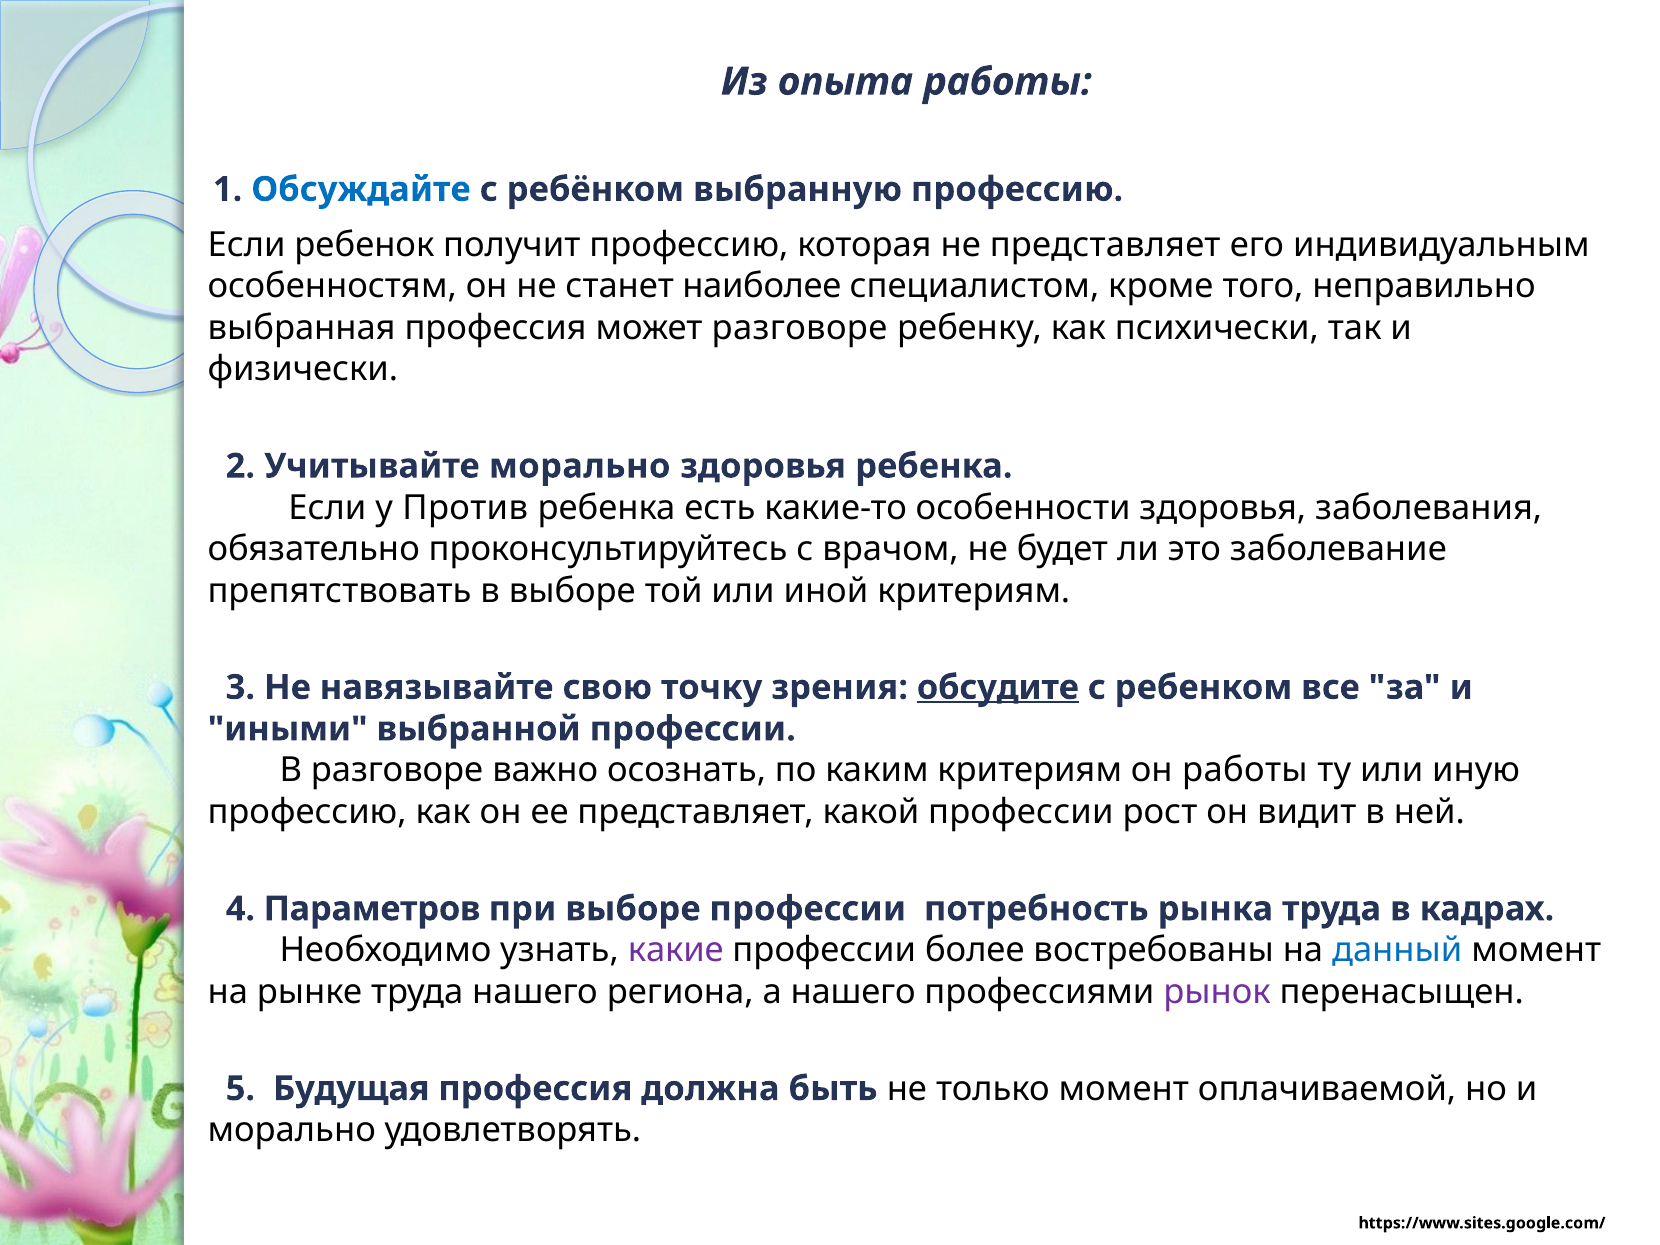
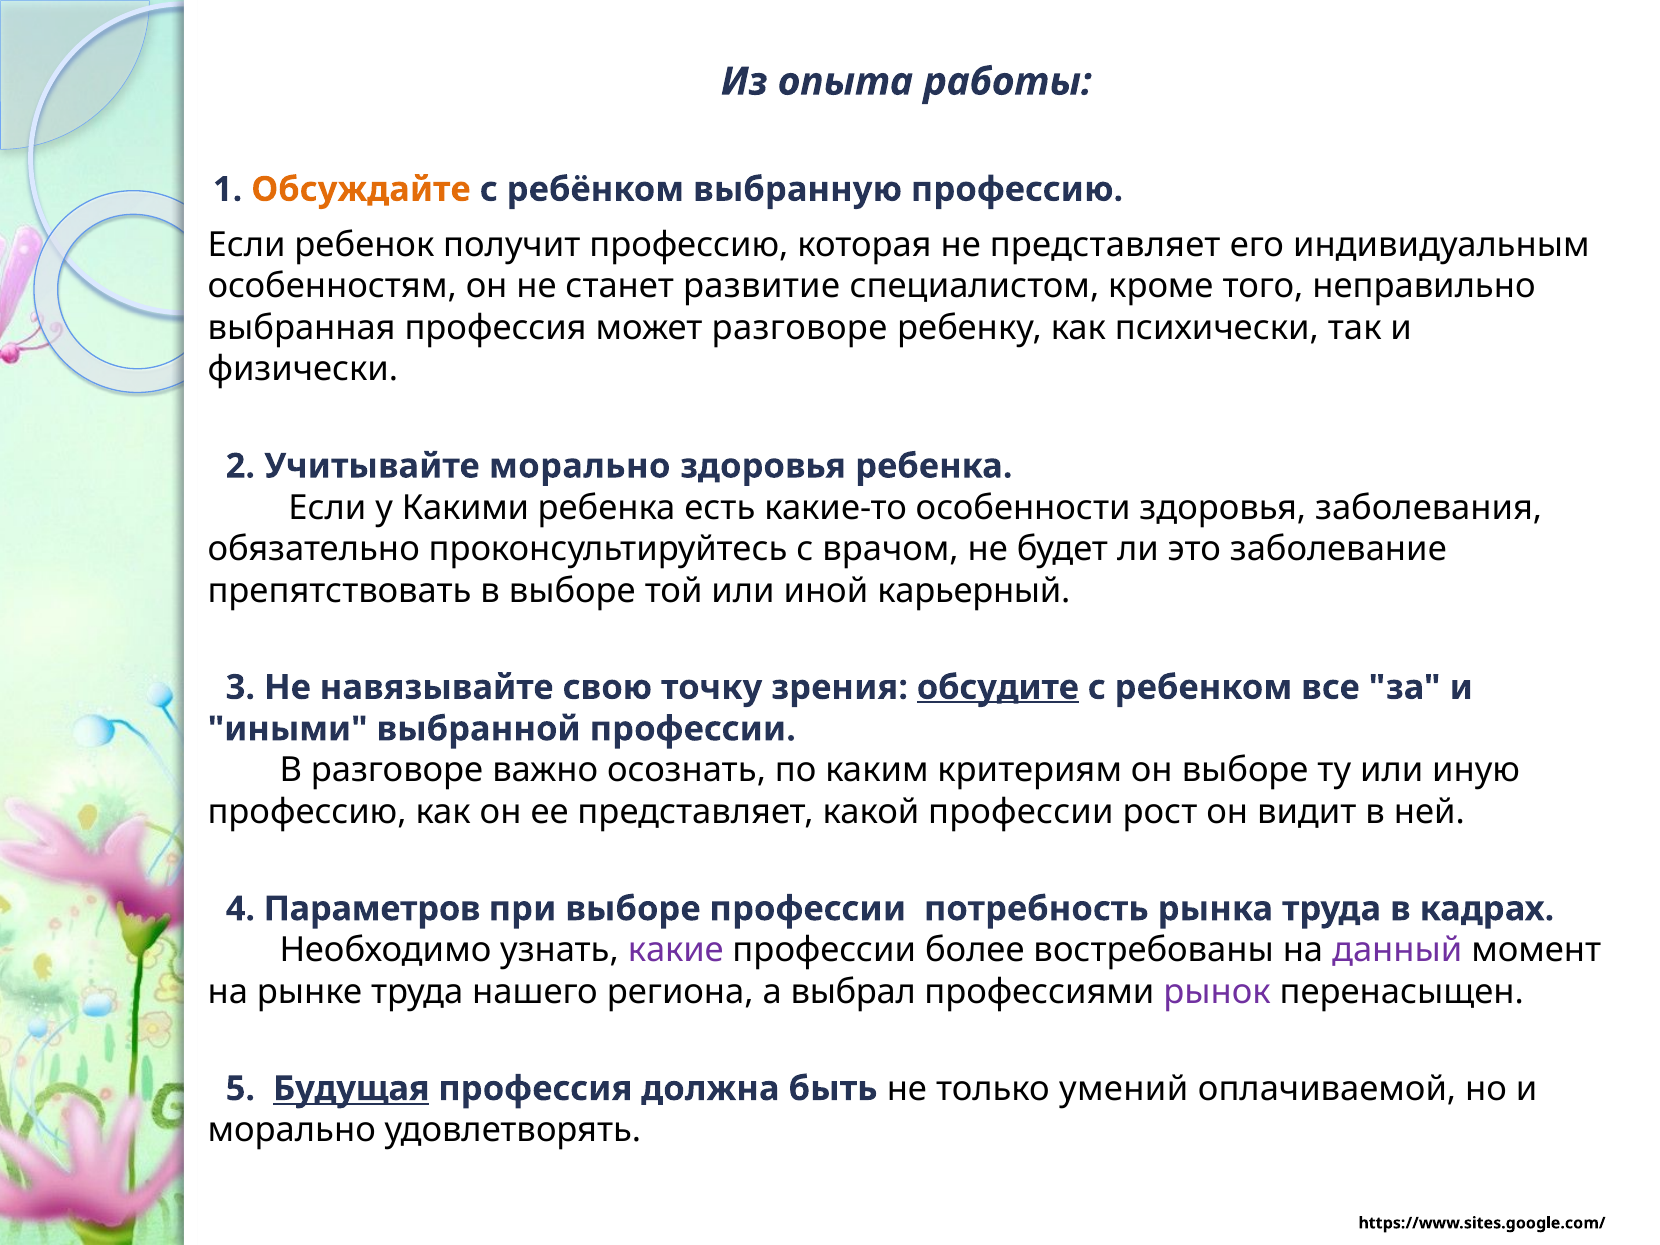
Обсуждайте colour: blue -> orange
наиболее: наиболее -> развитие
Против: Против -> Какими
иной критериям: критериям -> карьерный
он работы: работы -> выборе
данный colour: blue -> purple
а нашего: нашего -> выбрал
Будущая underline: none -> present
только момент: момент -> умений
